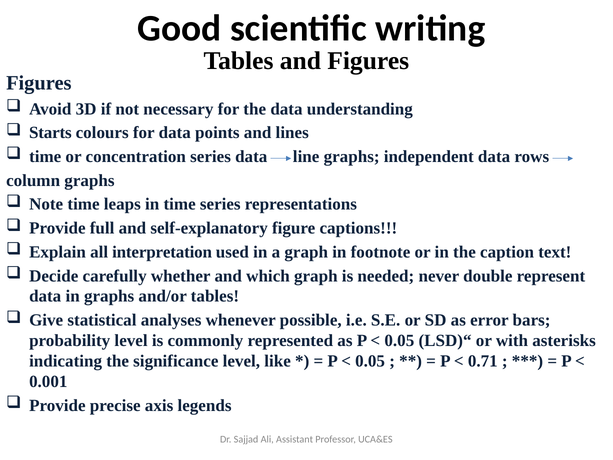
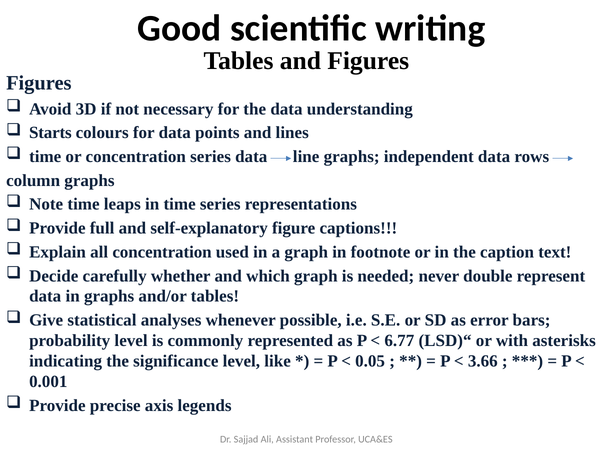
all interpretation: interpretation -> concentration
0.05 at (399, 340): 0.05 -> 6.77
0.71: 0.71 -> 3.66
